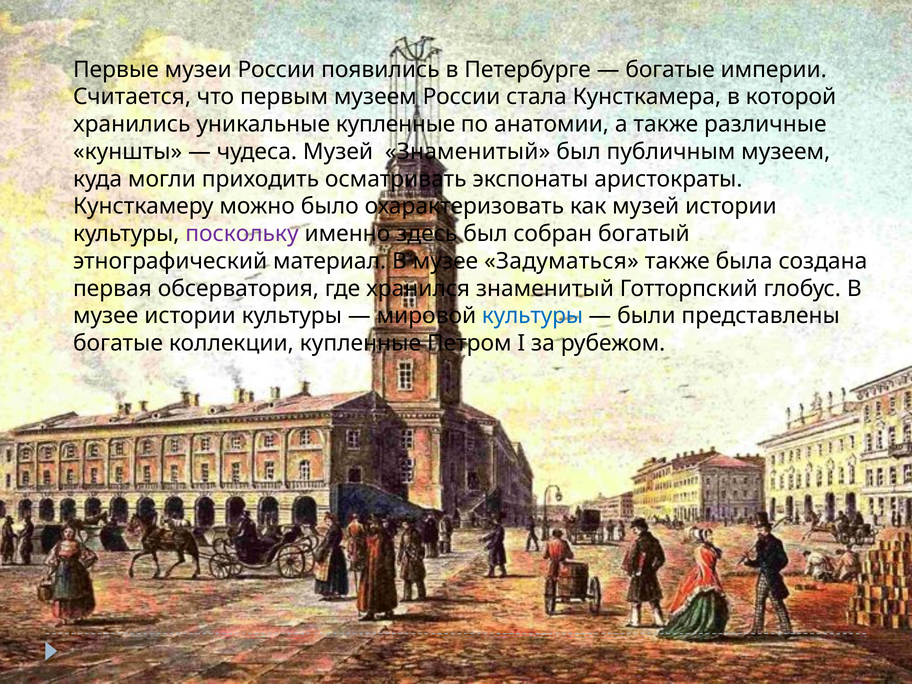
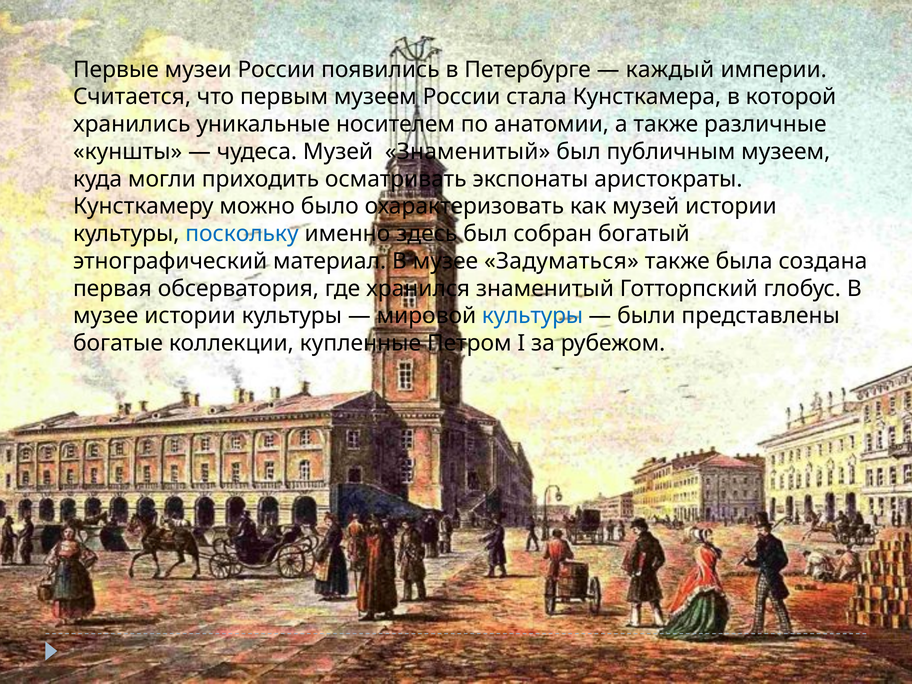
богатые at (670, 70): богатые -> каждый
уникальные купленные: купленные -> носителем
поскольку colour: purple -> blue
